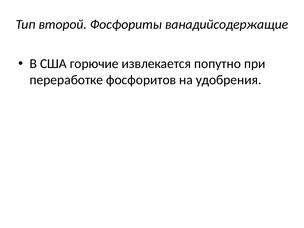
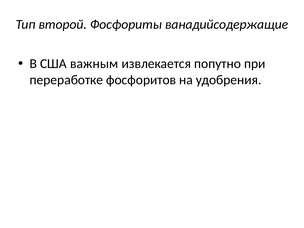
горючие: горючие -> важным
